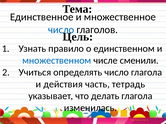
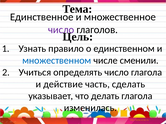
число at (61, 30) colour: blue -> purple
действия: действия -> действие
тетрадь: тетрадь -> сделать
